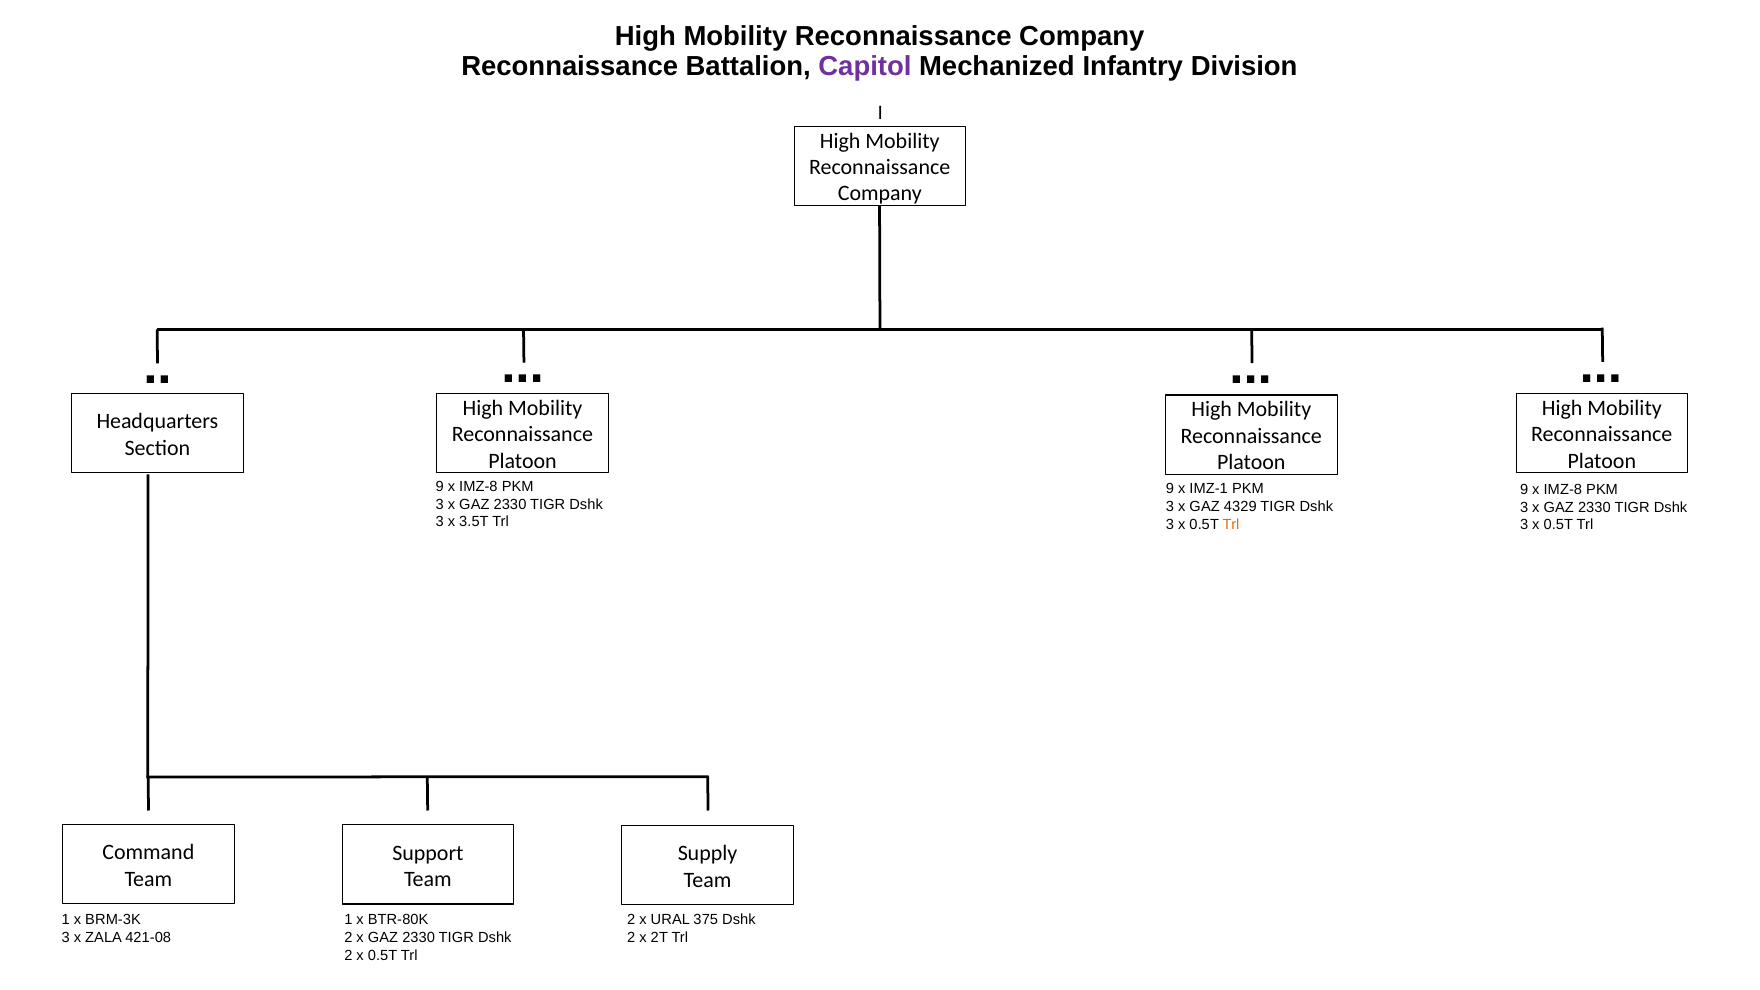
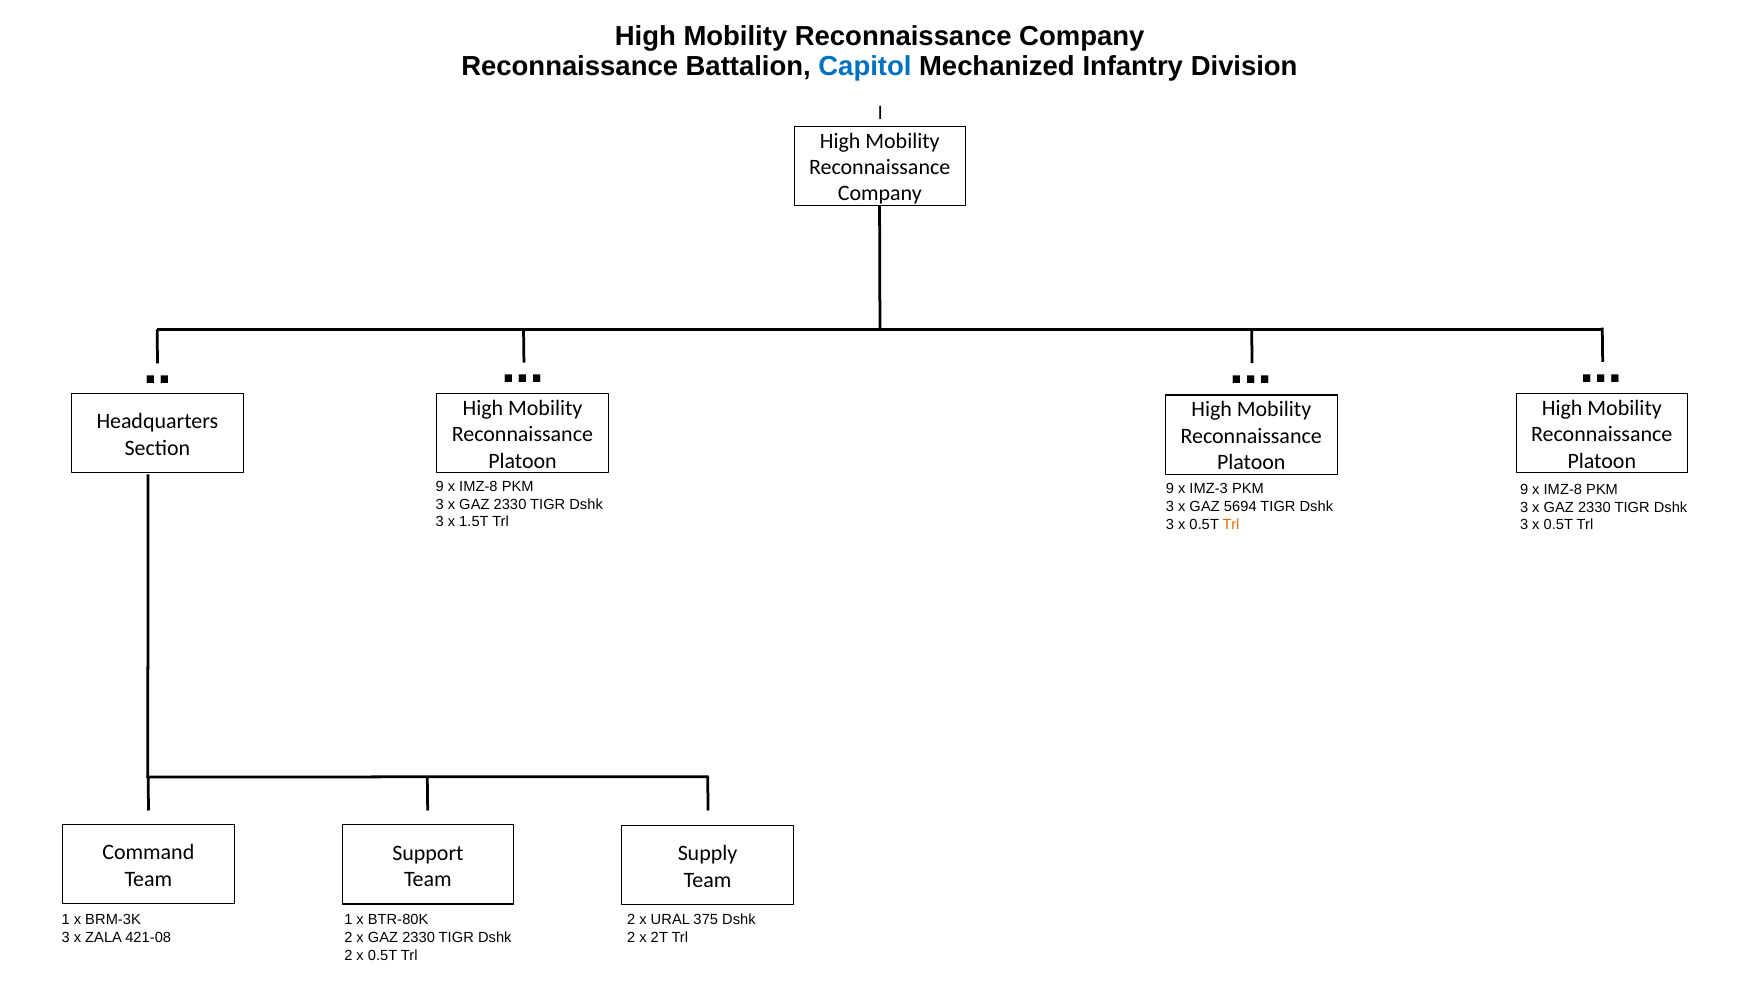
Capitol colour: purple -> blue
IMZ-1: IMZ-1 -> IMZ-3
4329: 4329 -> 5694
3.5T: 3.5T -> 1.5T
